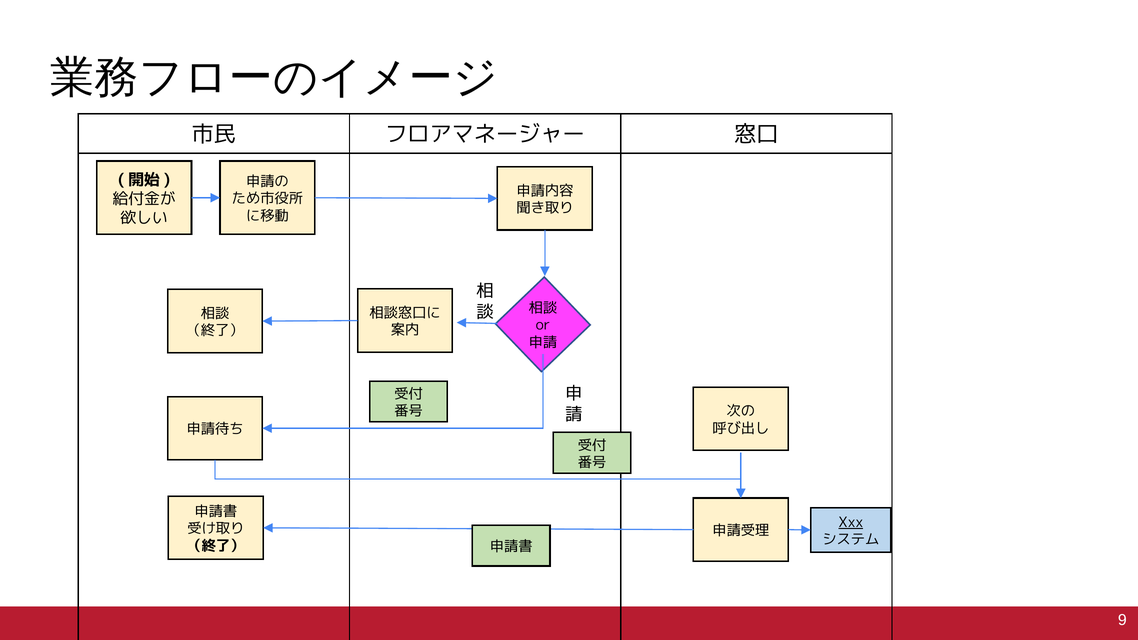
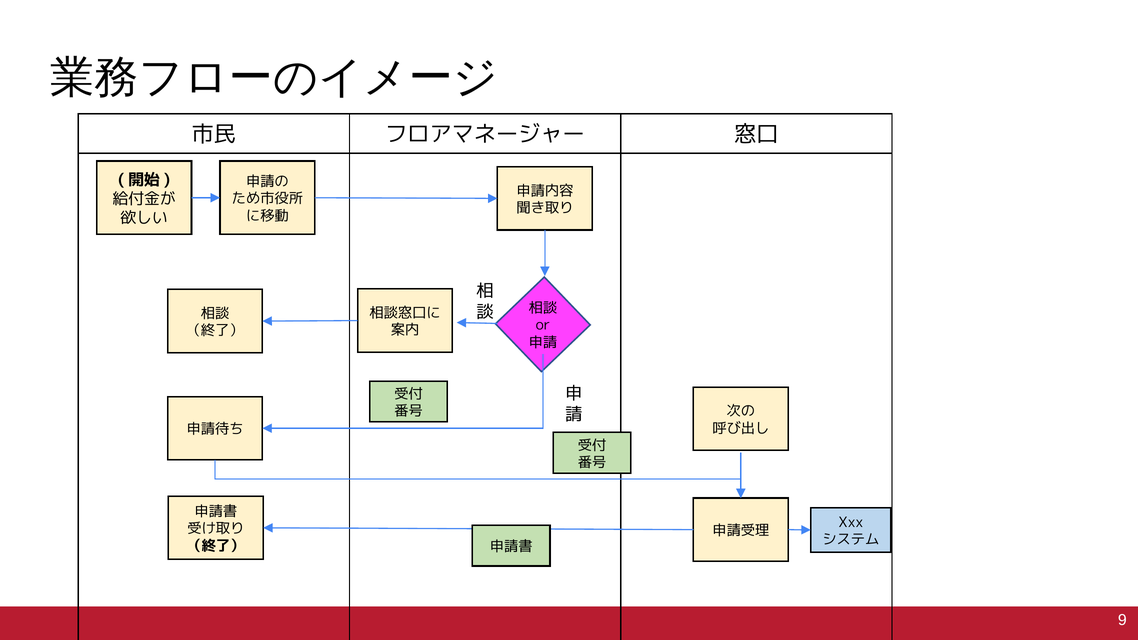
Xxx underline: present -> none
